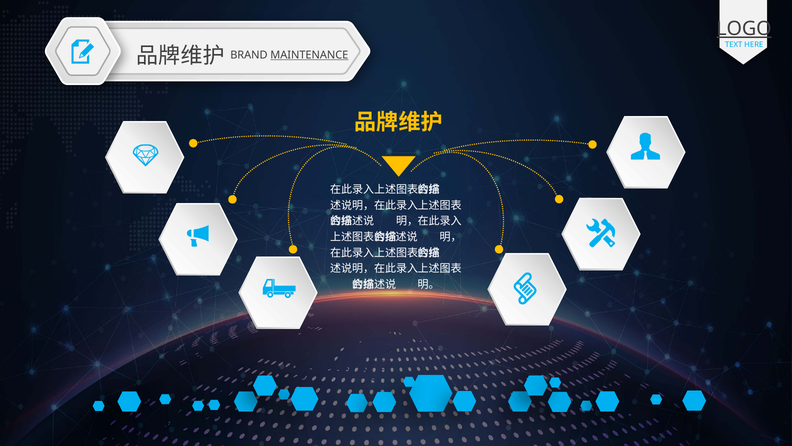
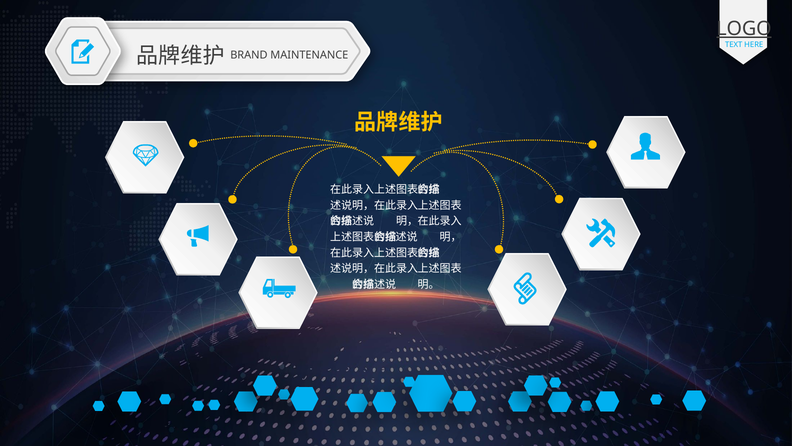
MAINTENANCE underline: present -> none
